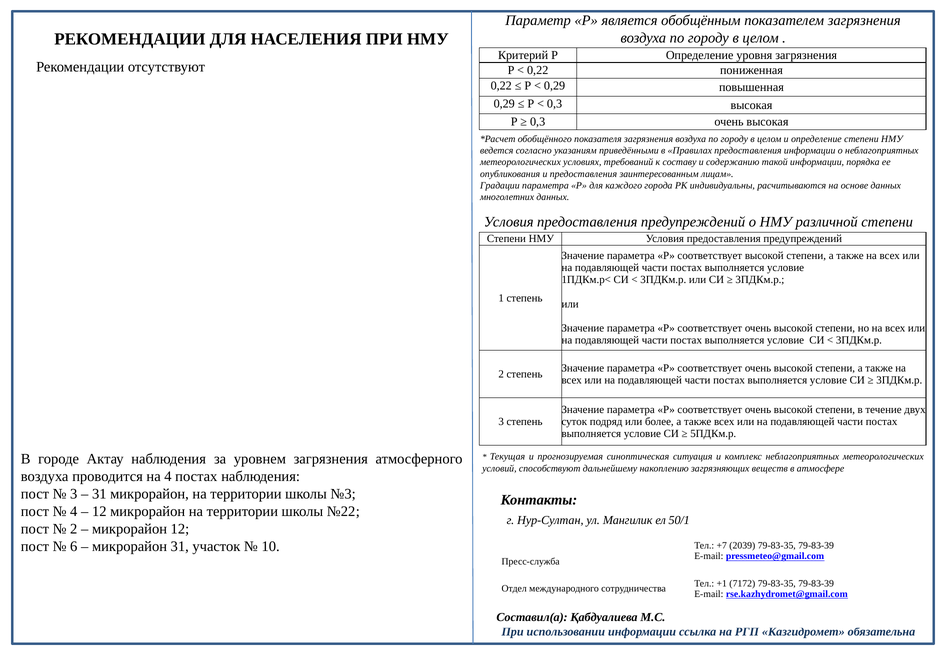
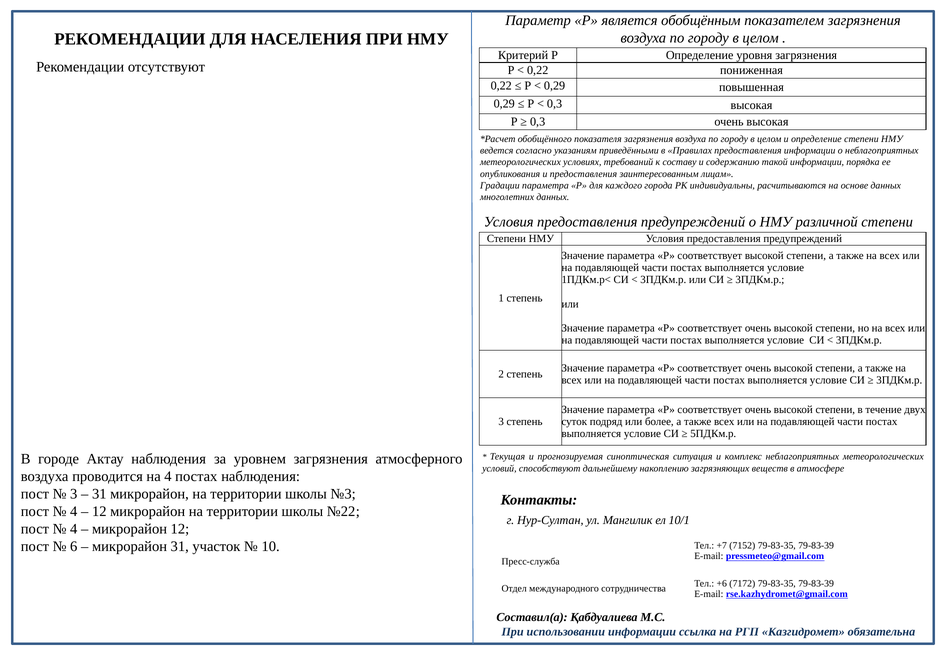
50/1: 50/1 -> 10/1
2 at (74, 529): 2 -> 4
2039: 2039 -> 7152
+1: +1 -> +6
